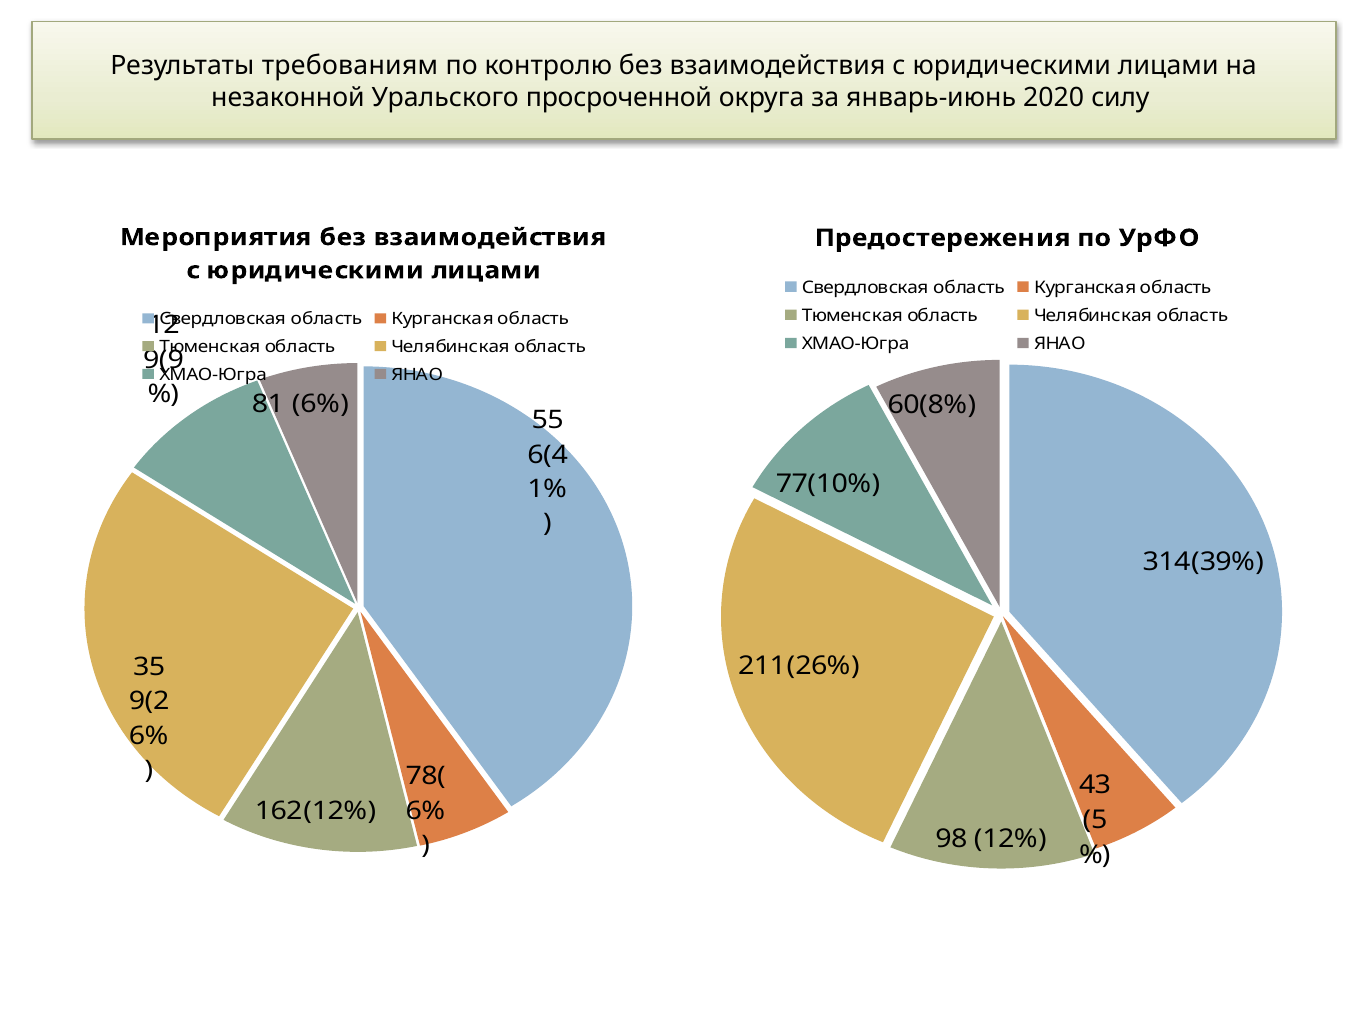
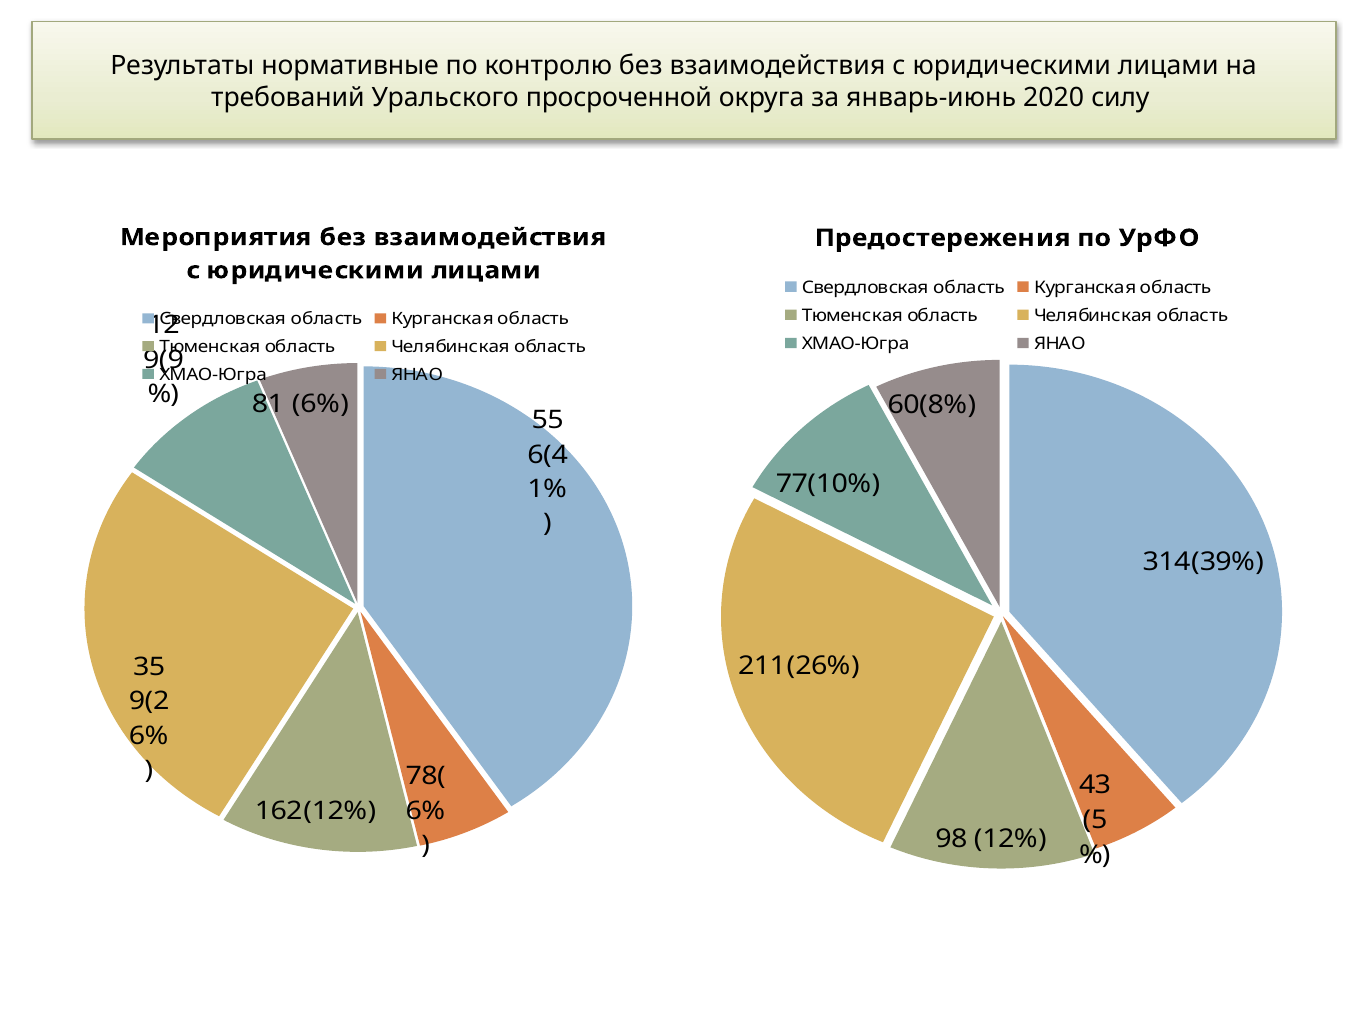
требованиям: требованиям -> нормативные
незаконной: незаконной -> требований
